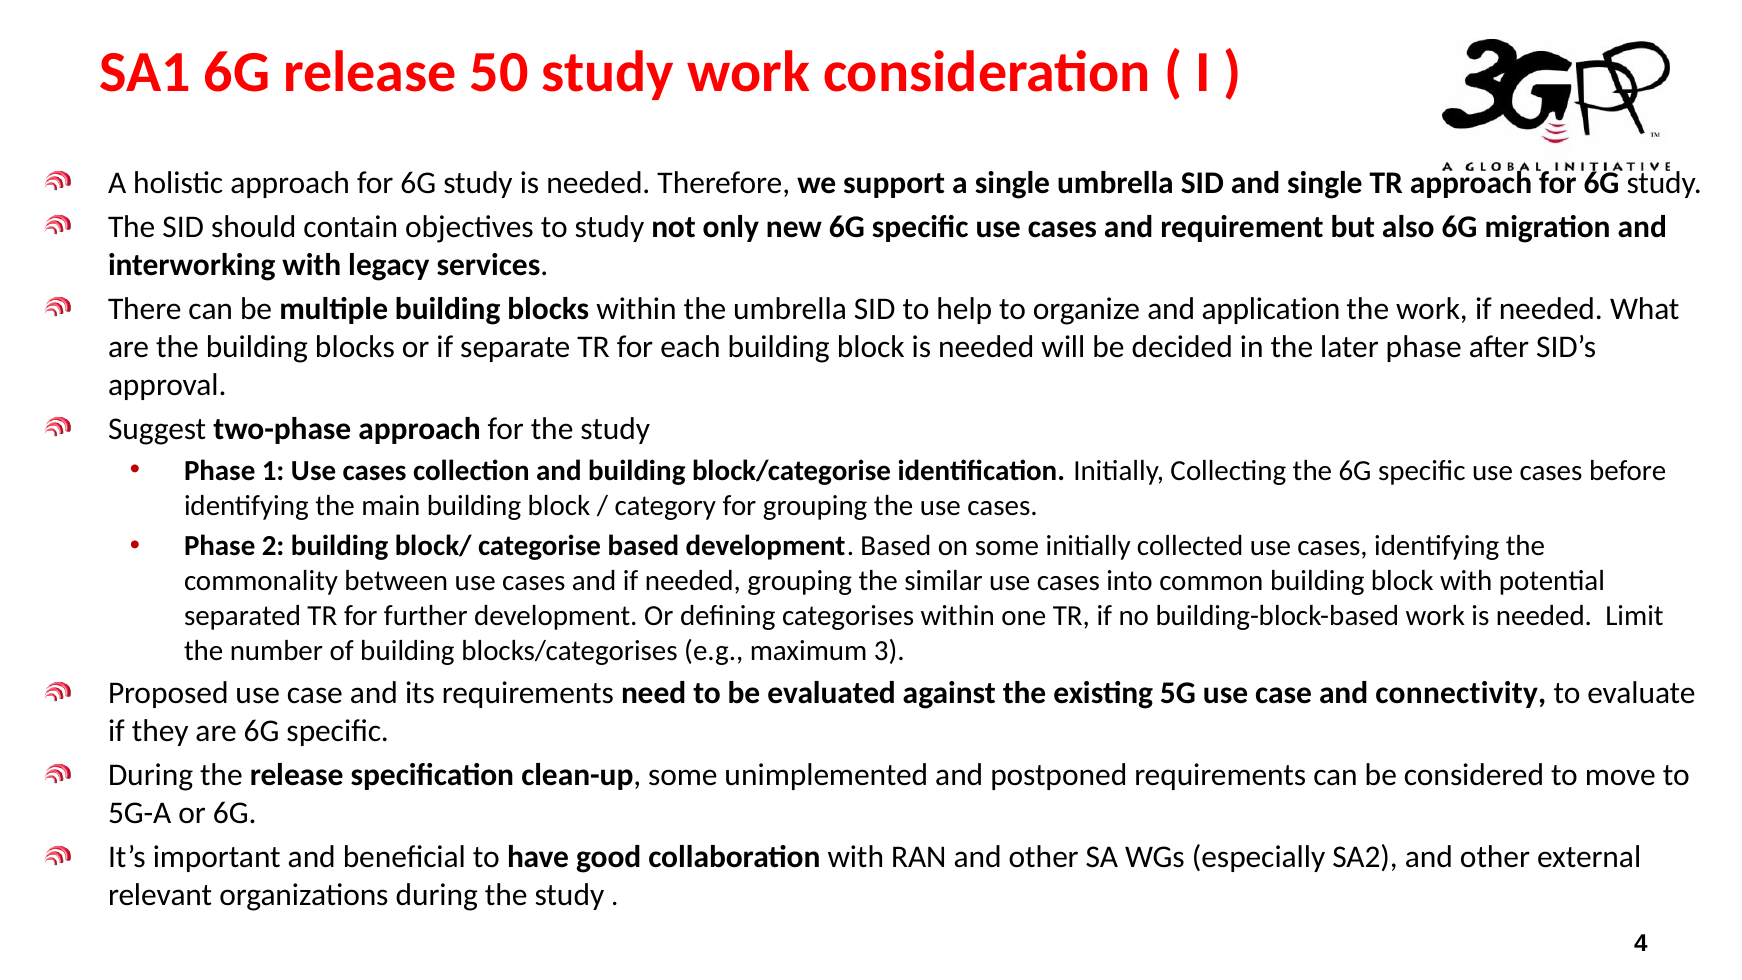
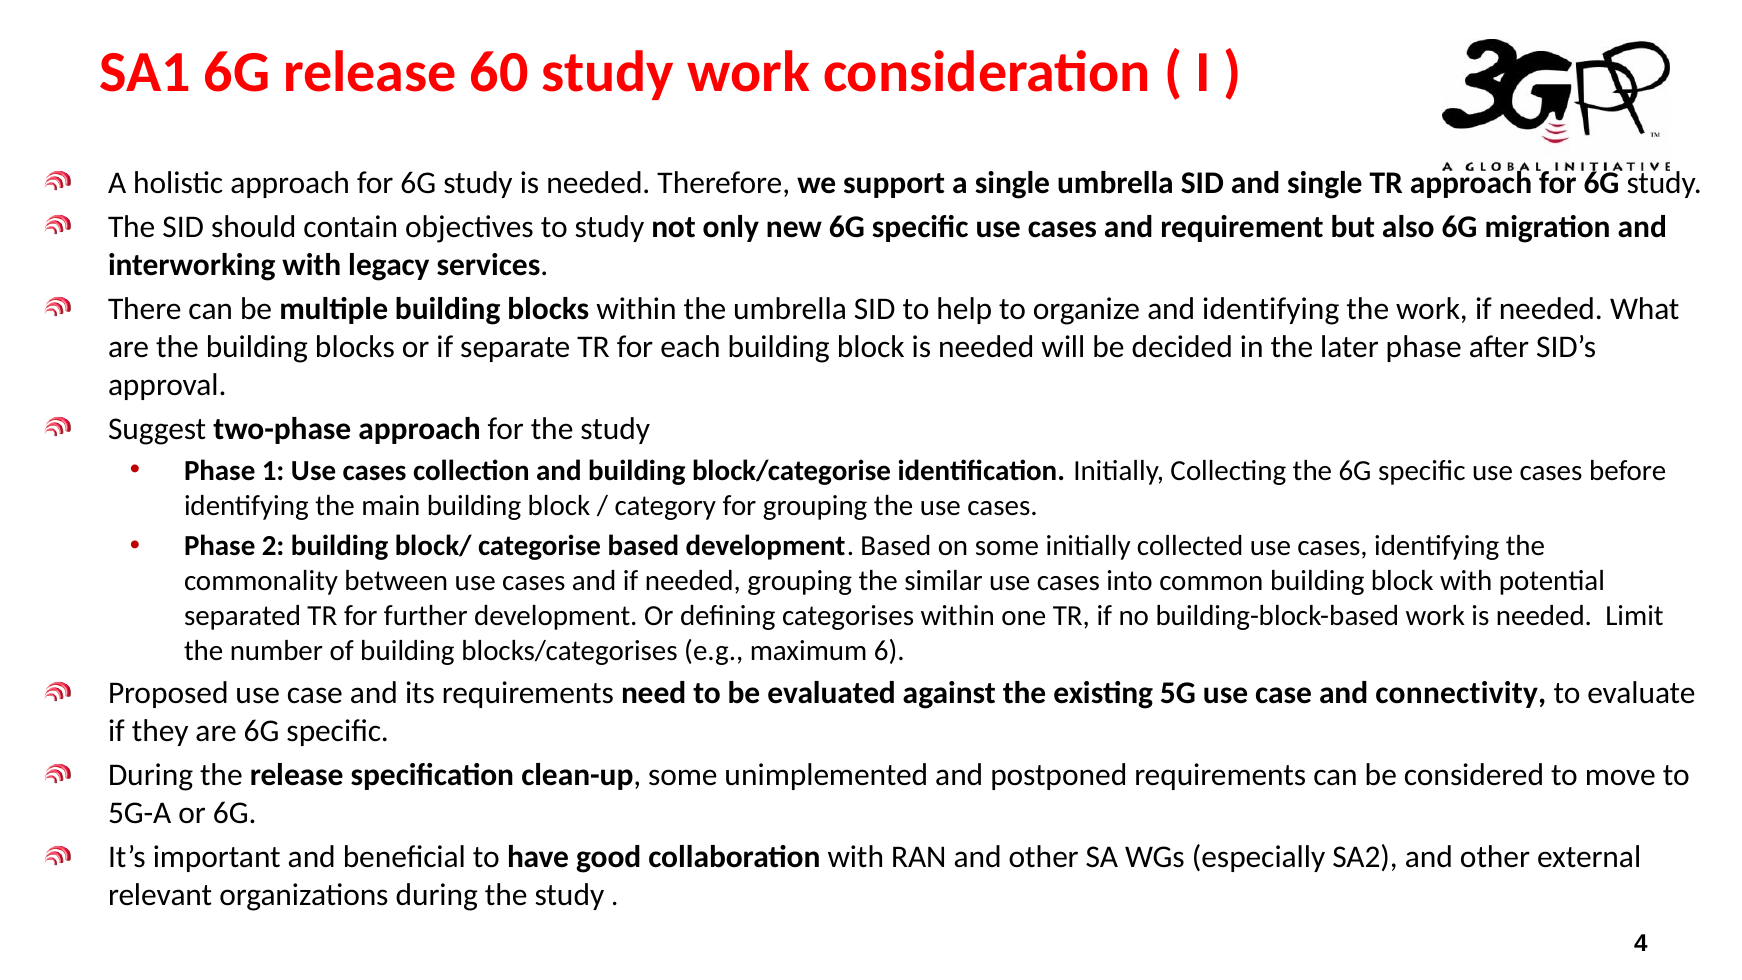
50: 50 -> 60
and application: application -> identifying
3: 3 -> 6
